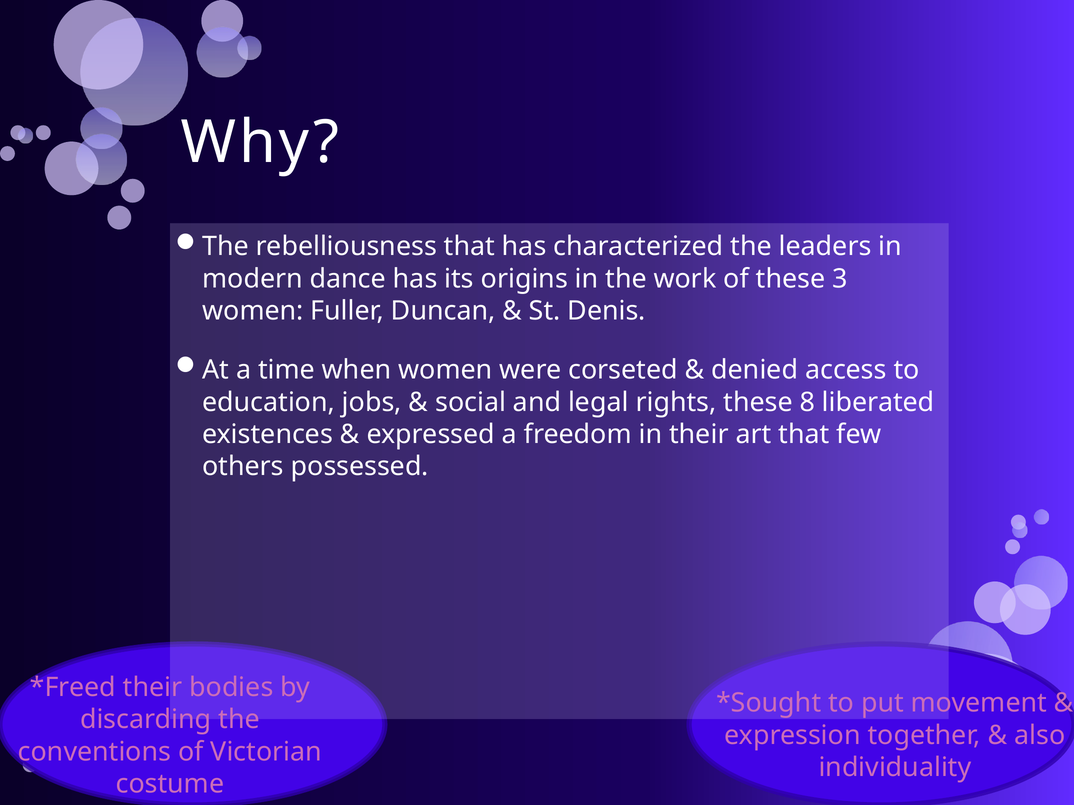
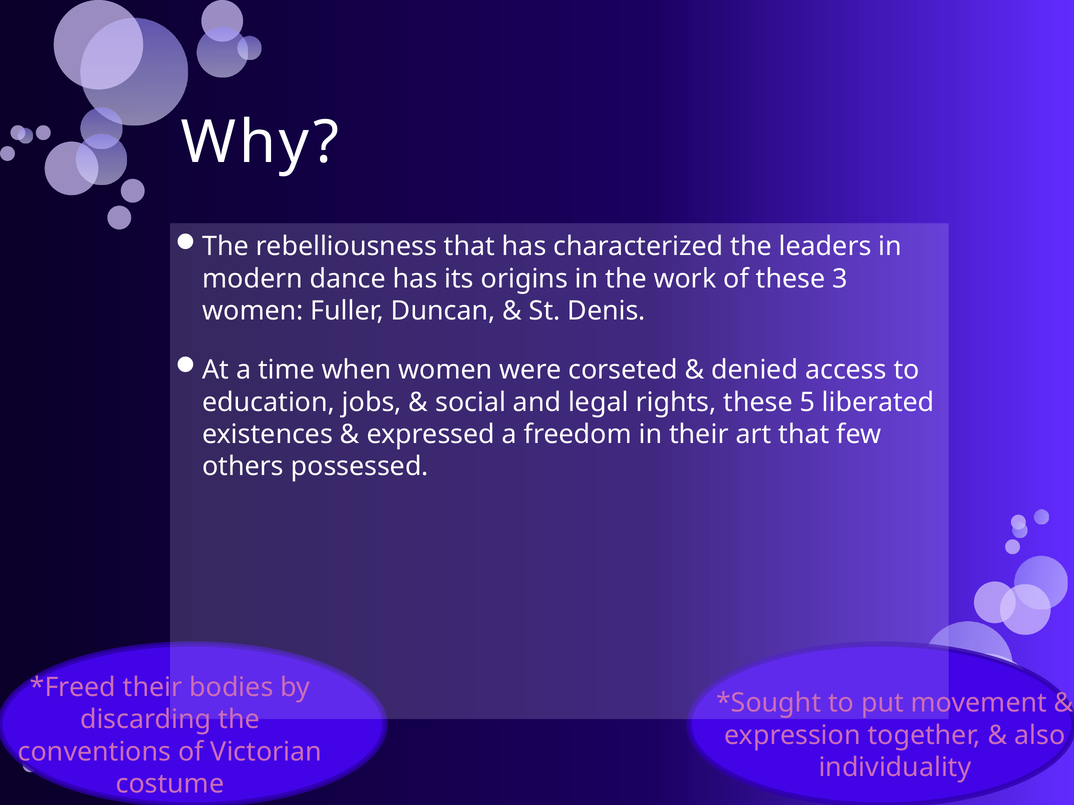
8: 8 -> 5
